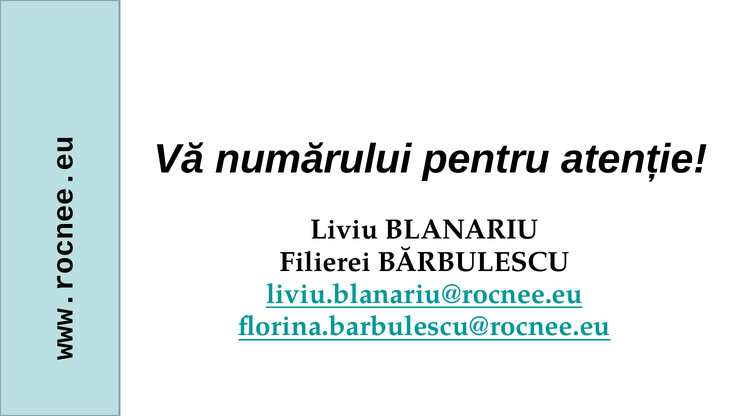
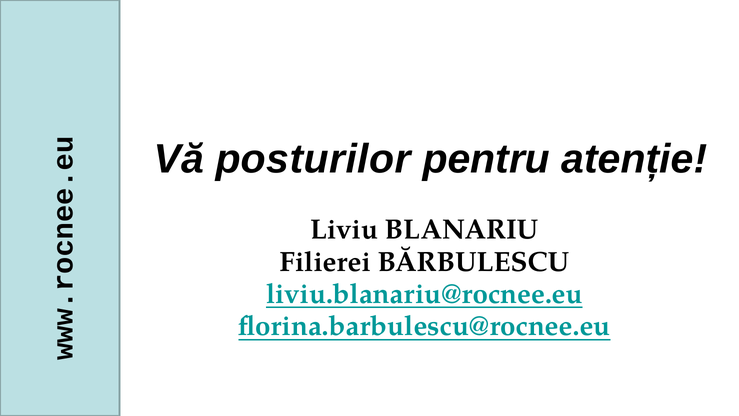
numărului: numărului -> posturilor
